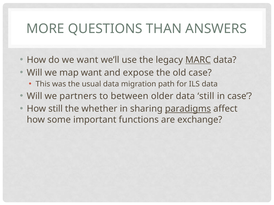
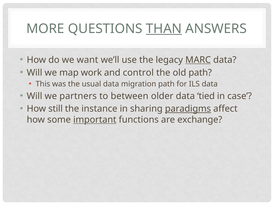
THAN underline: none -> present
map want: want -> work
expose: expose -> control
old case: case -> path
data still: still -> tied
whether: whether -> instance
important underline: none -> present
